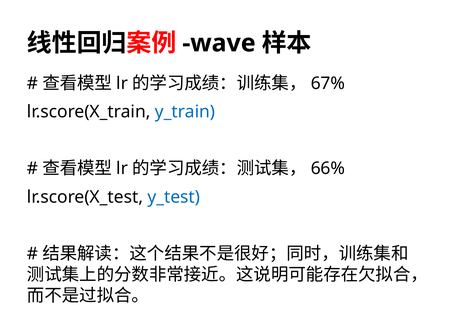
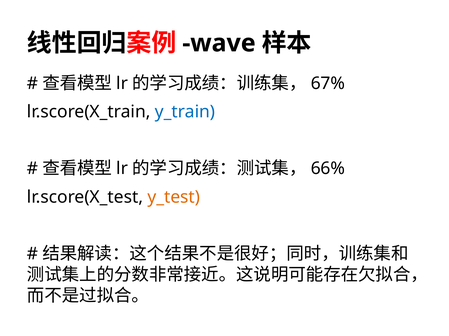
y_test colour: blue -> orange
